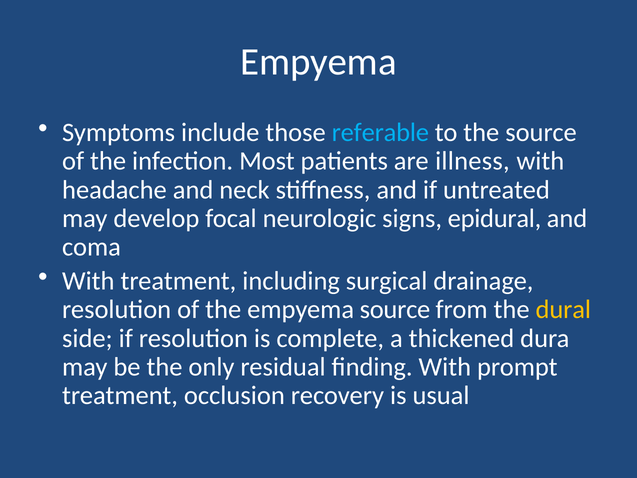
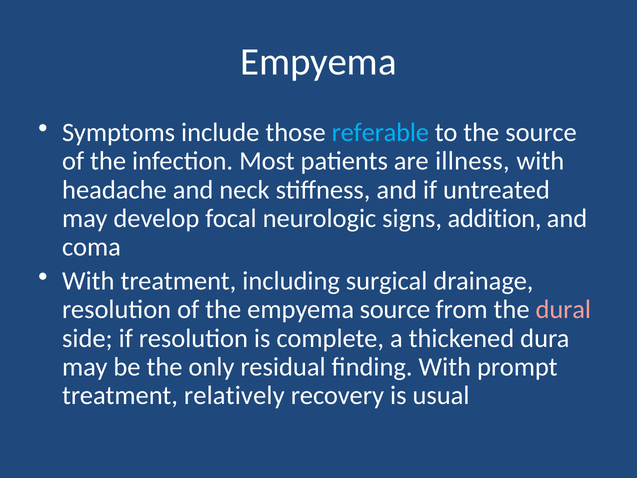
epidural: epidural -> addition
dural colour: yellow -> pink
occlusion: occlusion -> relatively
